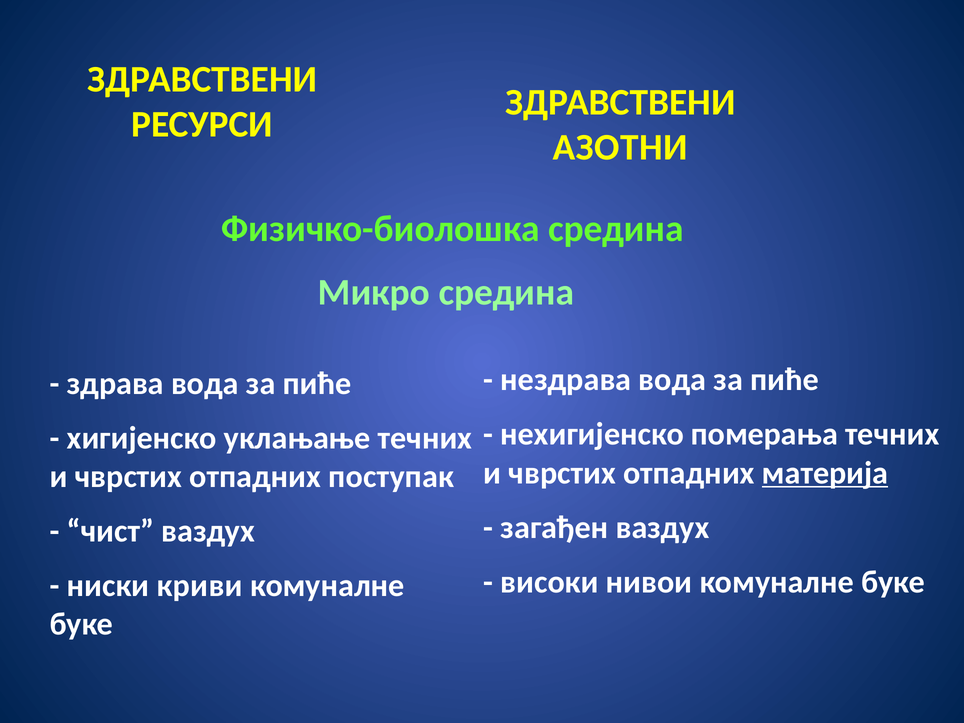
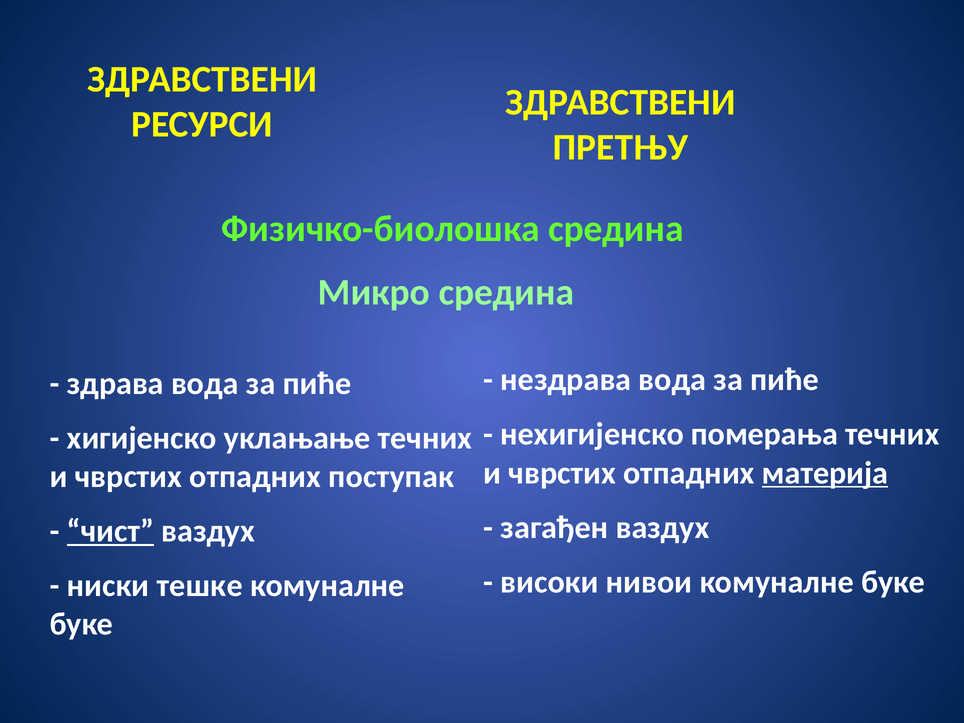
АЗОТНИ: АЗОТНИ -> ПРЕТЊУ
чист underline: none -> present
криви: криви -> тешке
